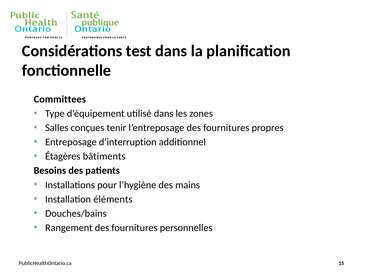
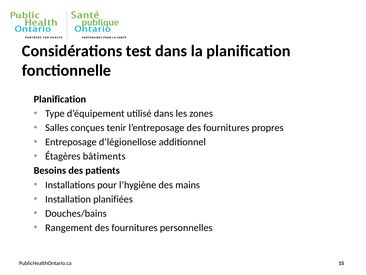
Committees at (60, 99): Committees -> Planification
d’interruption: d’interruption -> d’légionellose
éléments: éléments -> planifiées
